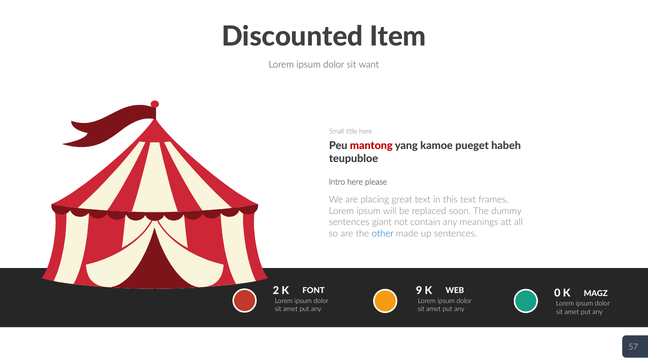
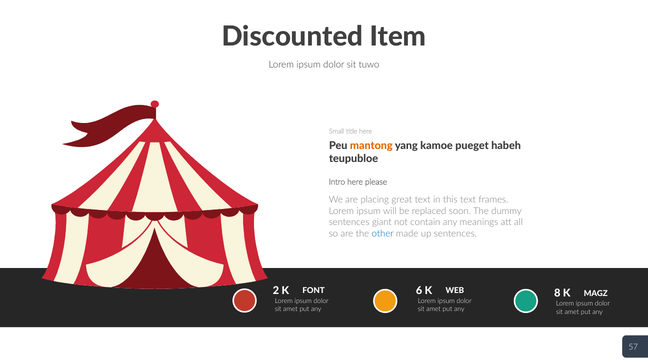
want: want -> tuwo
mantong colour: red -> orange
9: 9 -> 6
0: 0 -> 8
